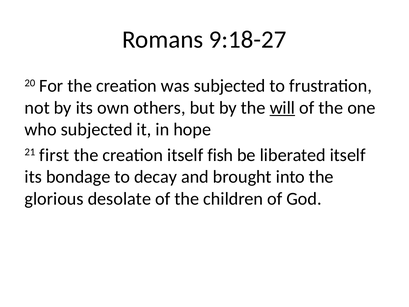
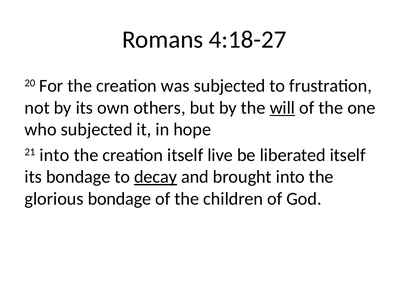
9:18-27: 9:18-27 -> 4:18-27
21 first: first -> into
fish: fish -> live
decay underline: none -> present
glorious desolate: desolate -> bondage
